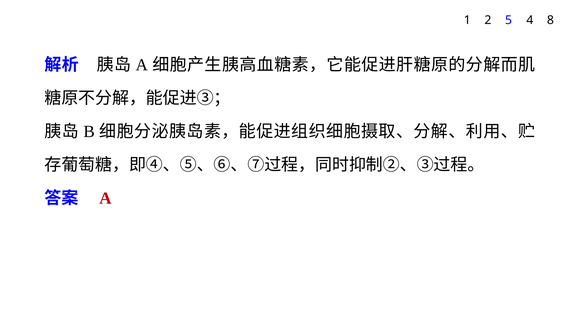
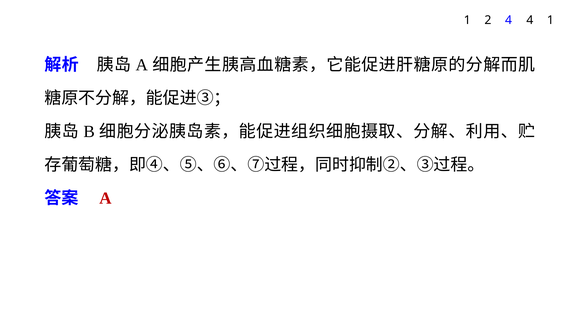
2 5: 5 -> 4
4 8: 8 -> 1
